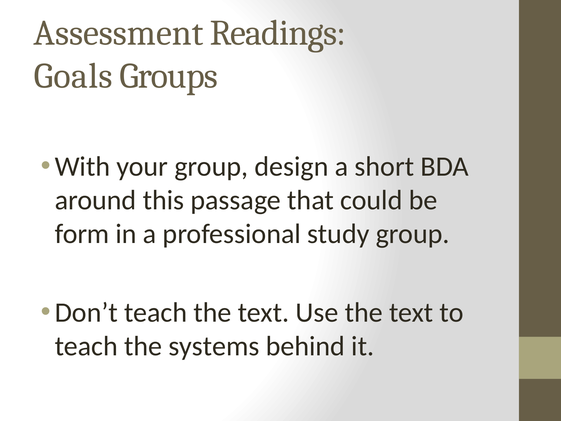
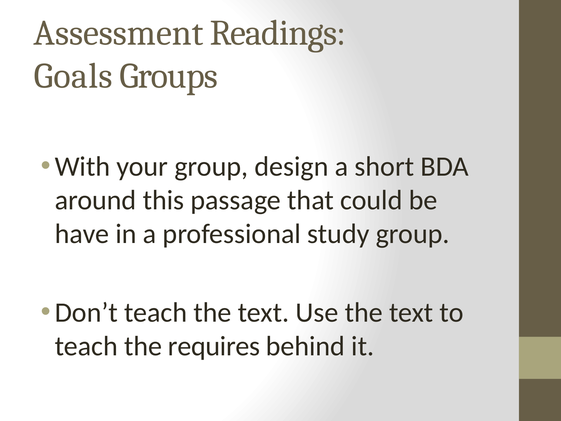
form: form -> have
systems: systems -> requires
